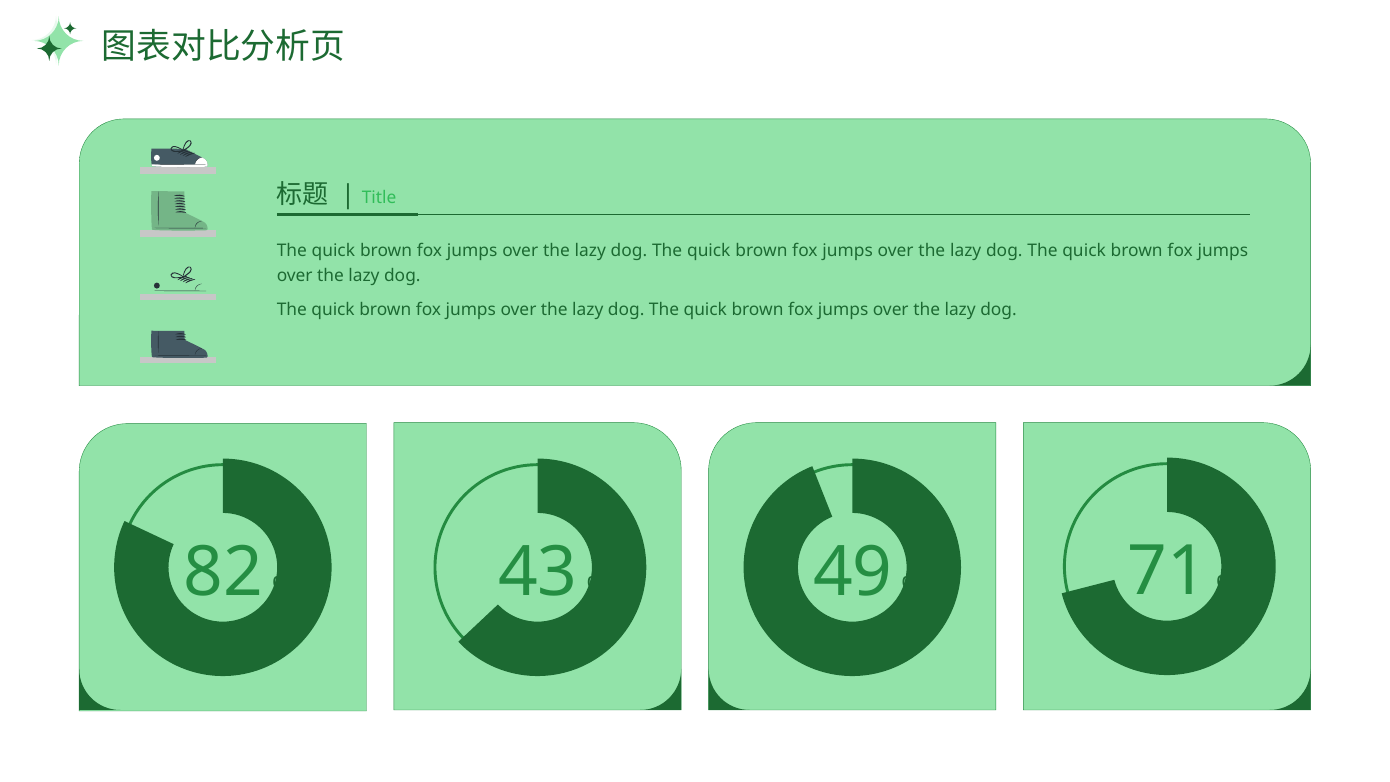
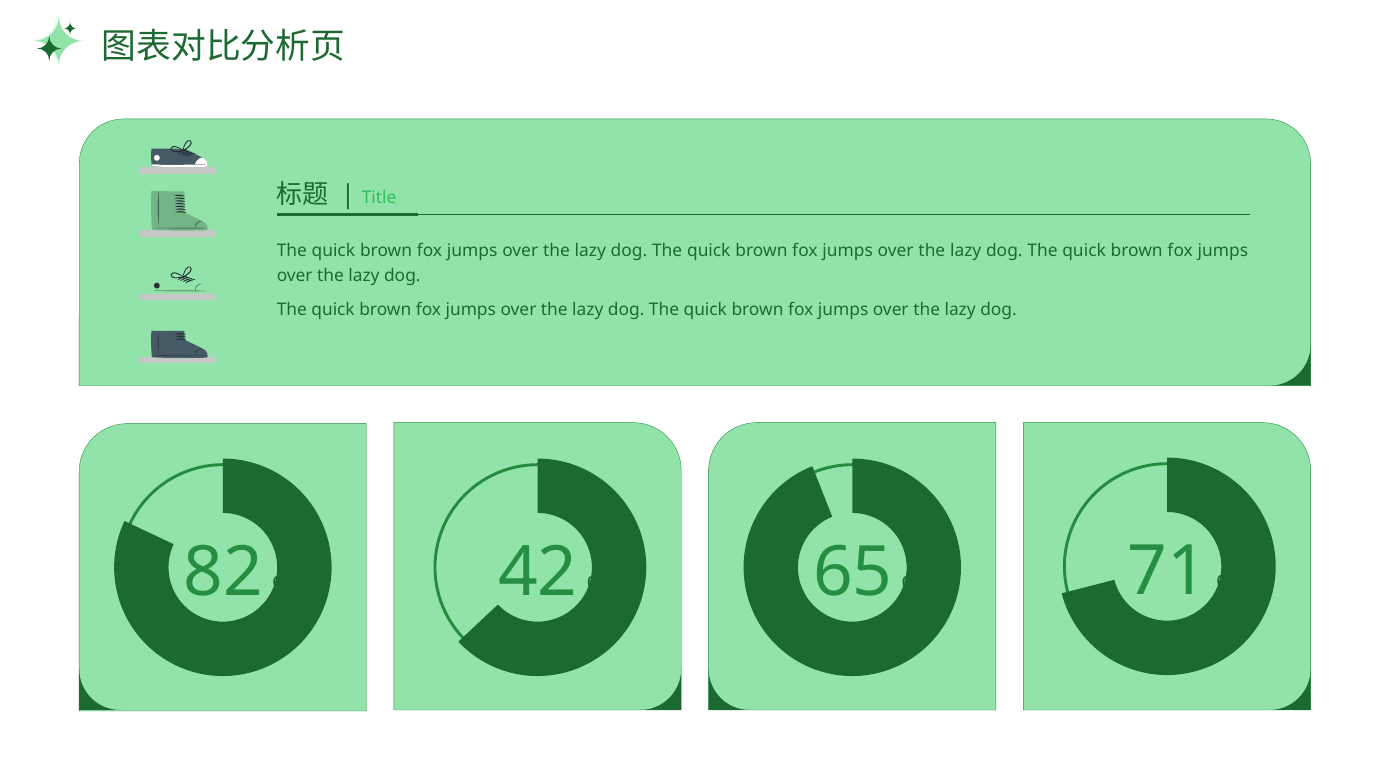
43: 43 -> 42
49: 49 -> 65
